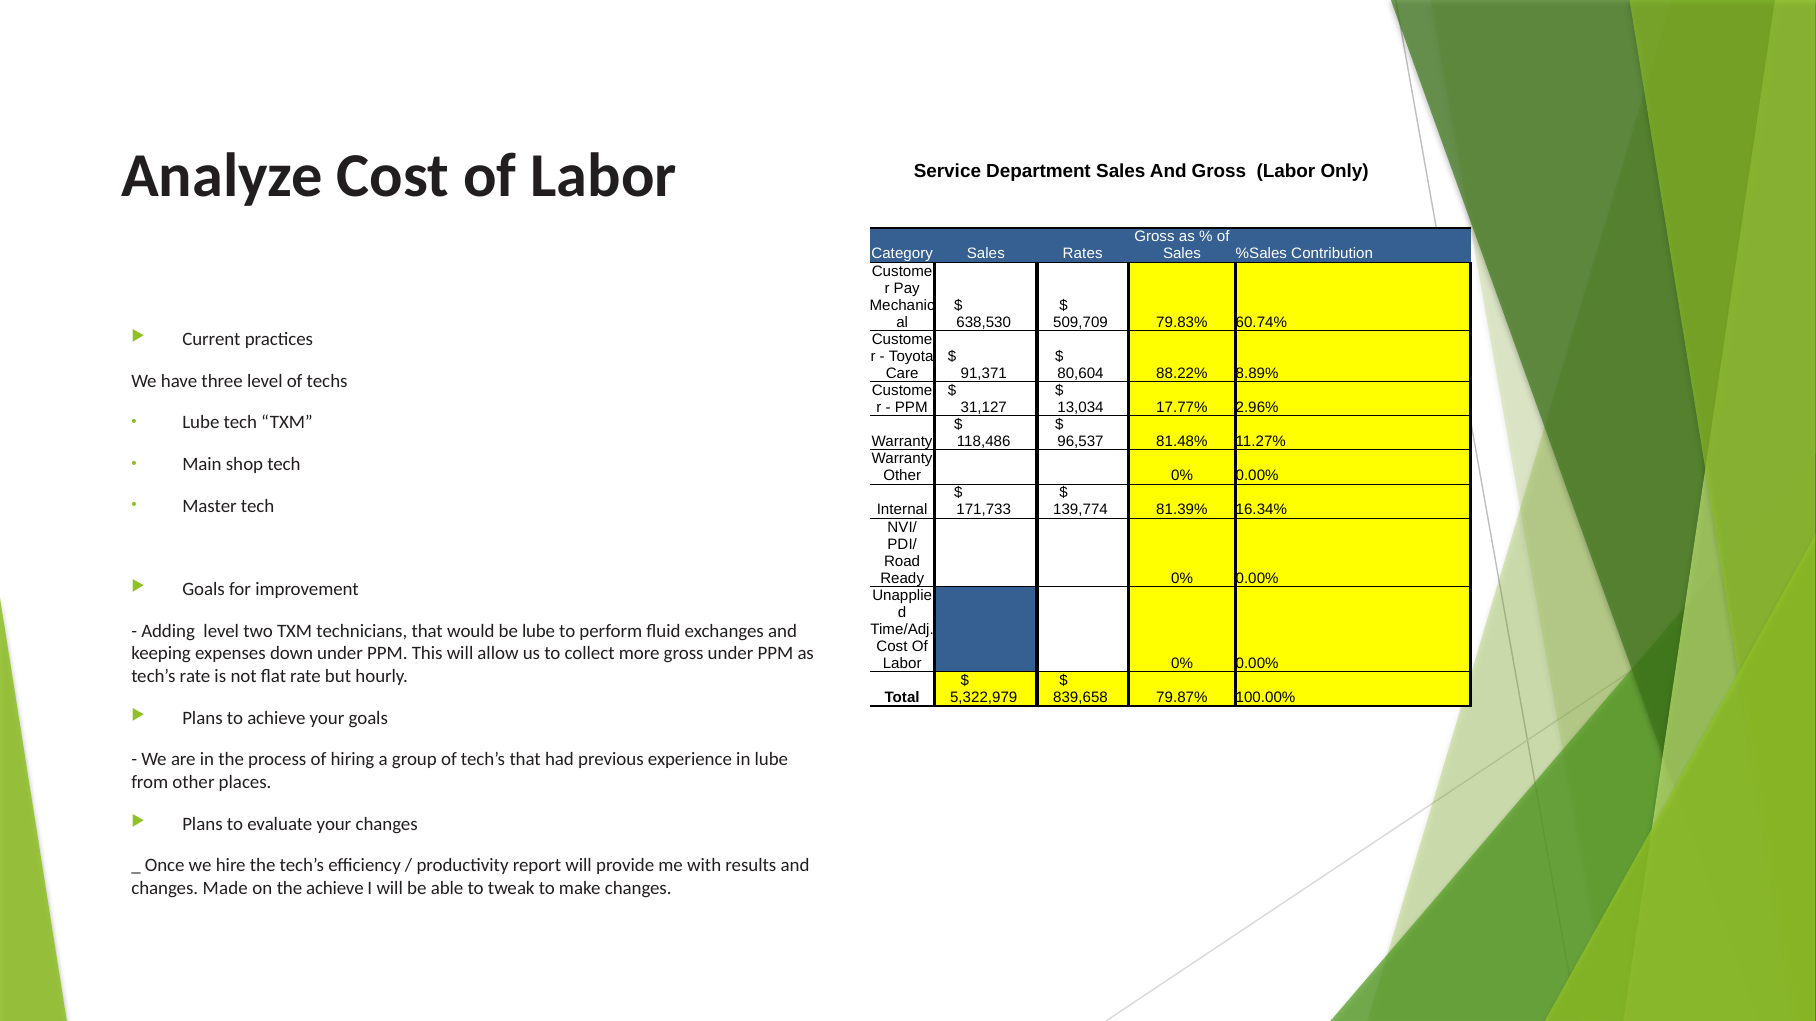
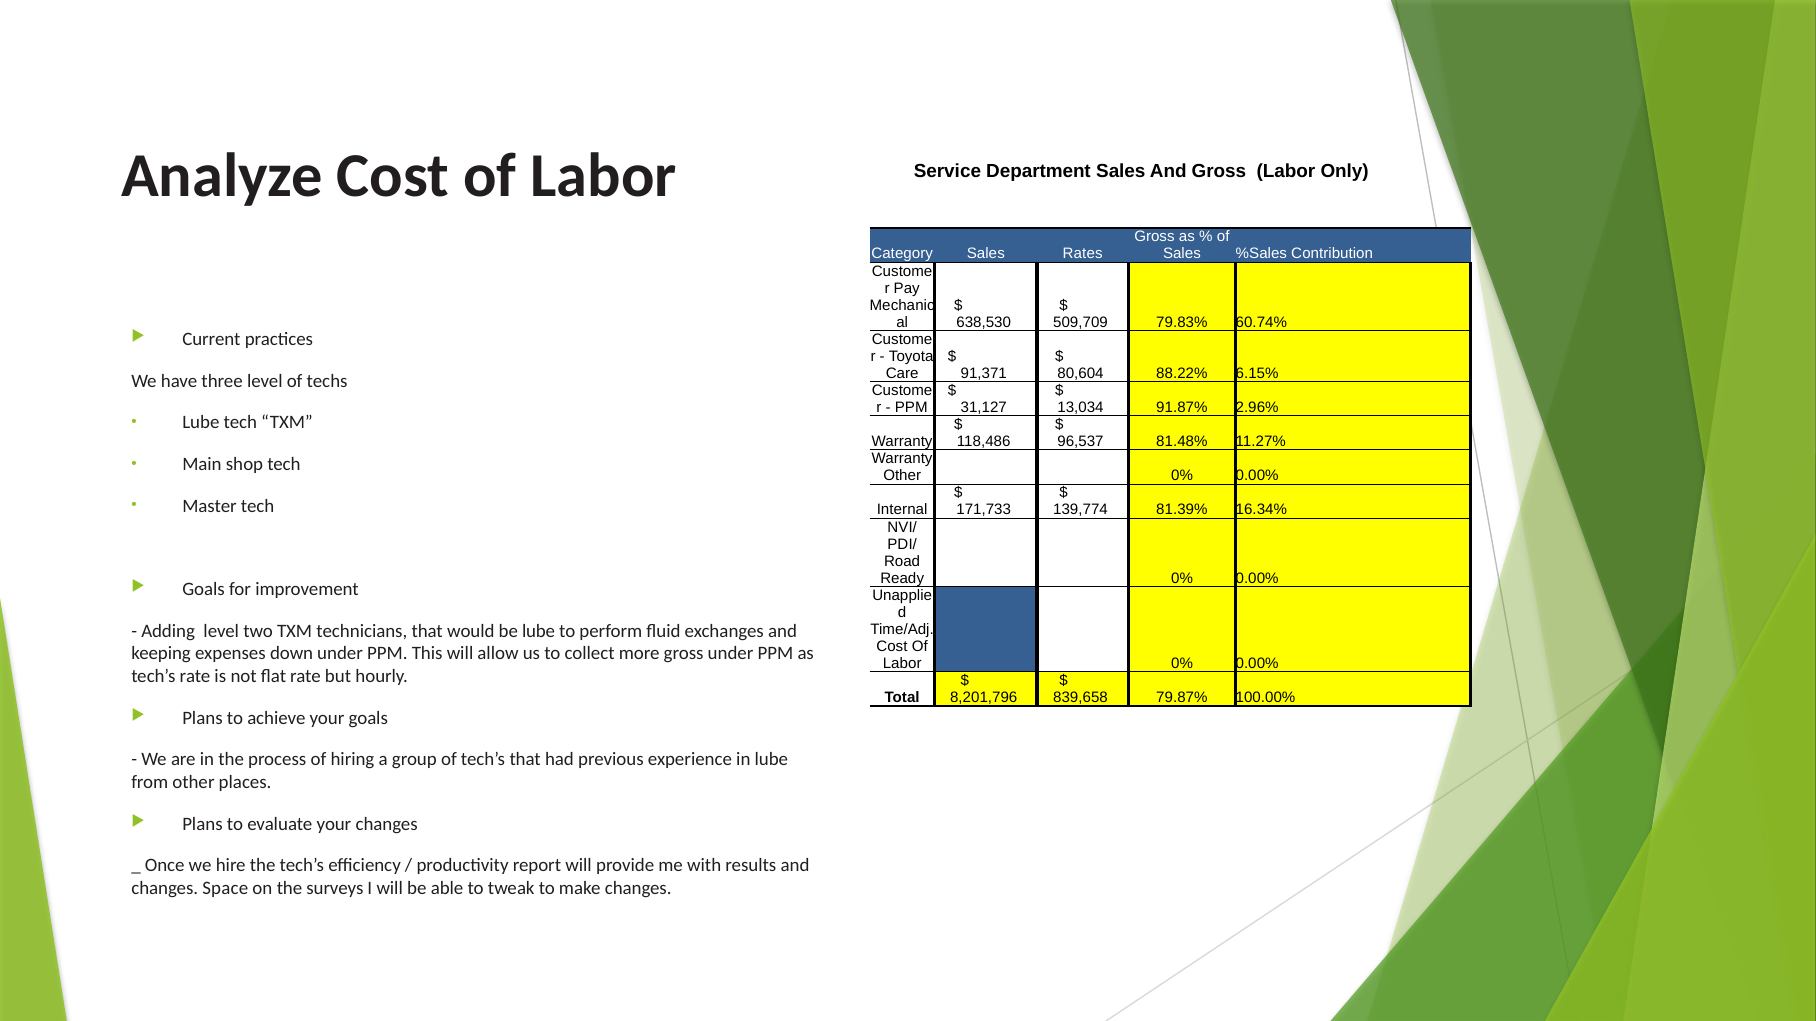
8.89%: 8.89% -> 6.15%
17.77%: 17.77% -> 91.87%
5,322,979: 5,322,979 -> 8,201,796
Made: Made -> Space
the achieve: achieve -> surveys
